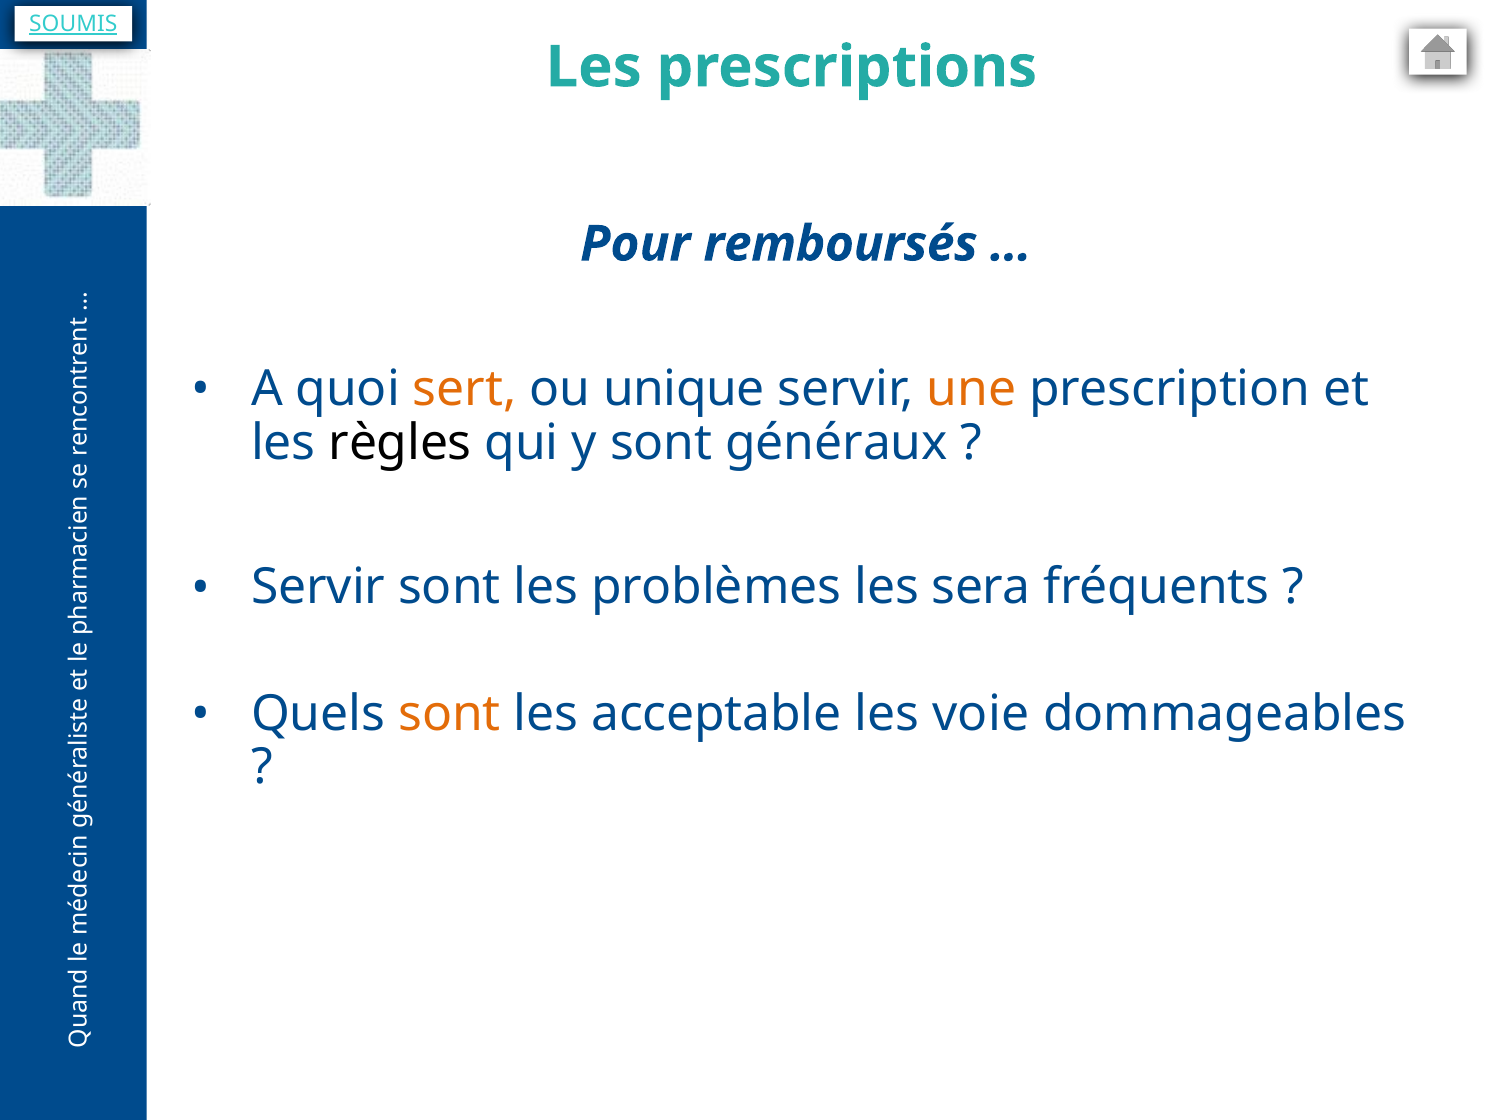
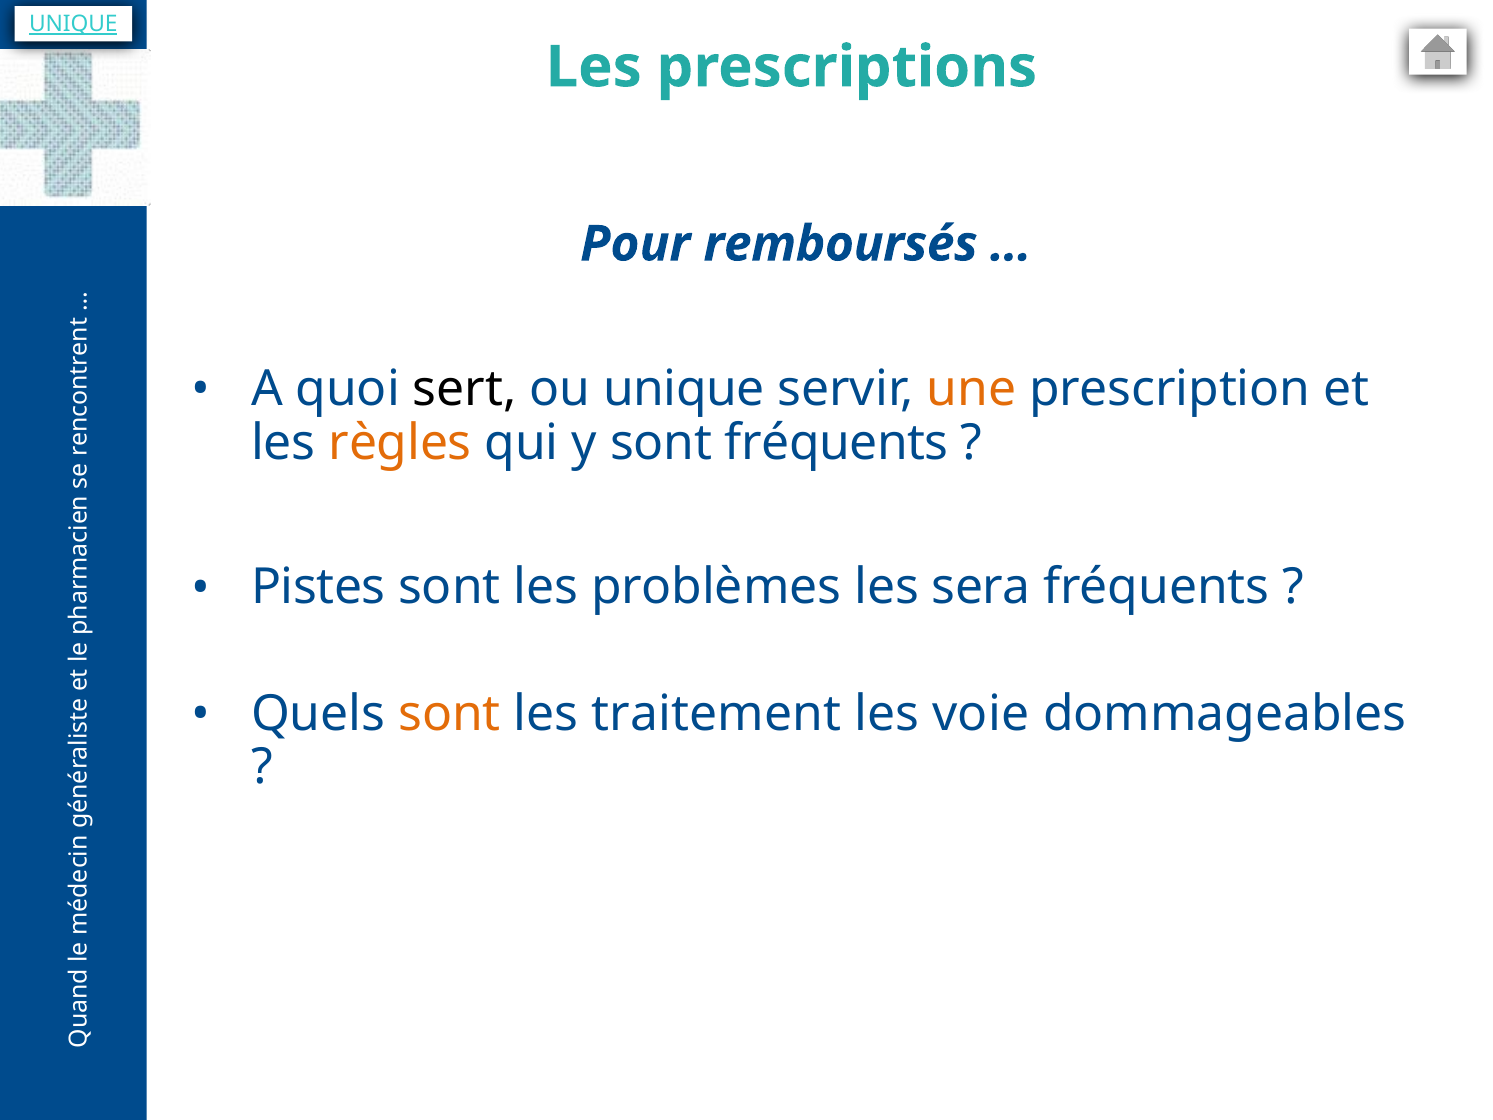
SOUMIS at (73, 24): SOUMIS -> UNIQUE
sert colour: orange -> black
règles colour: black -> orange
sont généraux: généraux -> fréquents
Servir at (318, 587): Servir -> Pistes
acceptable: acceptable -> traitement
